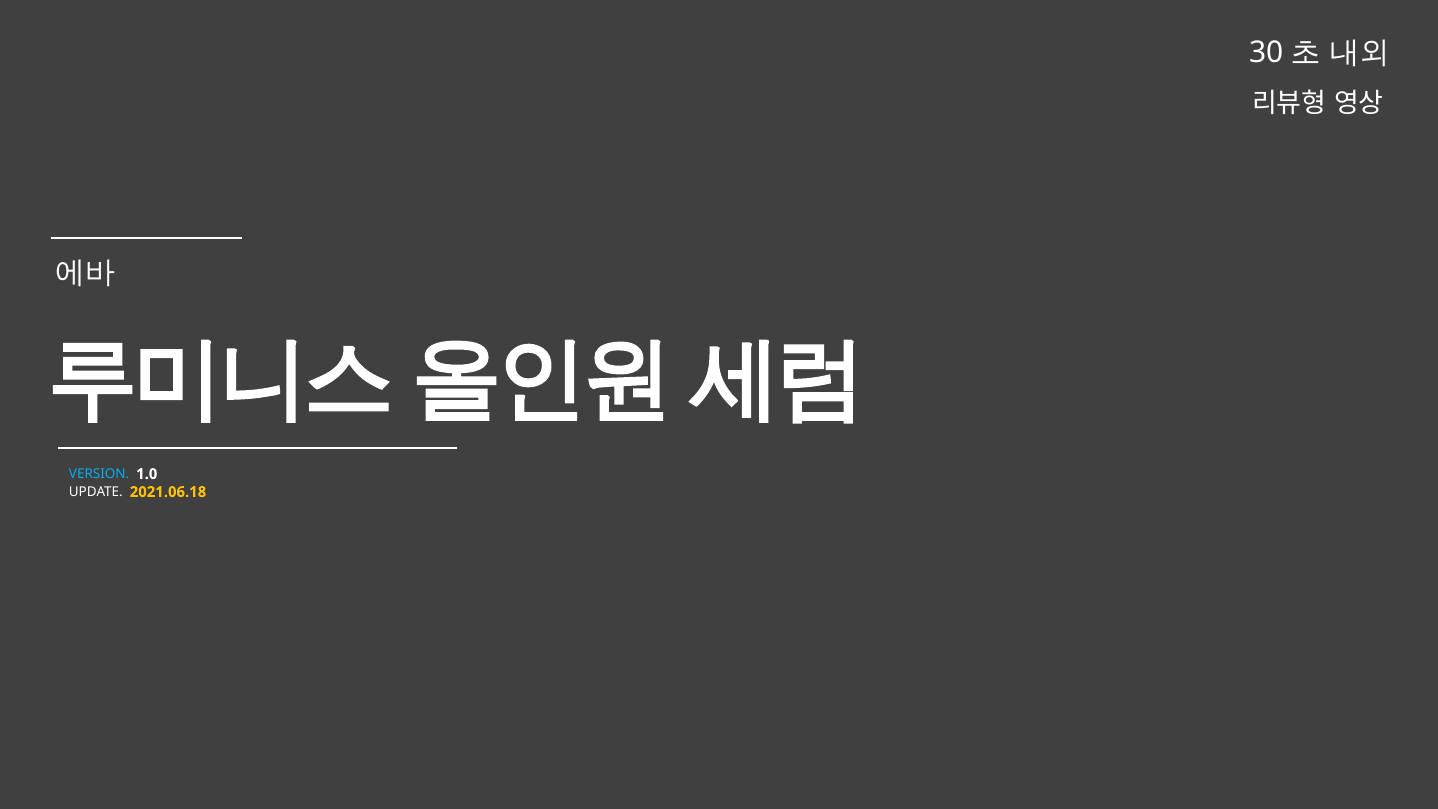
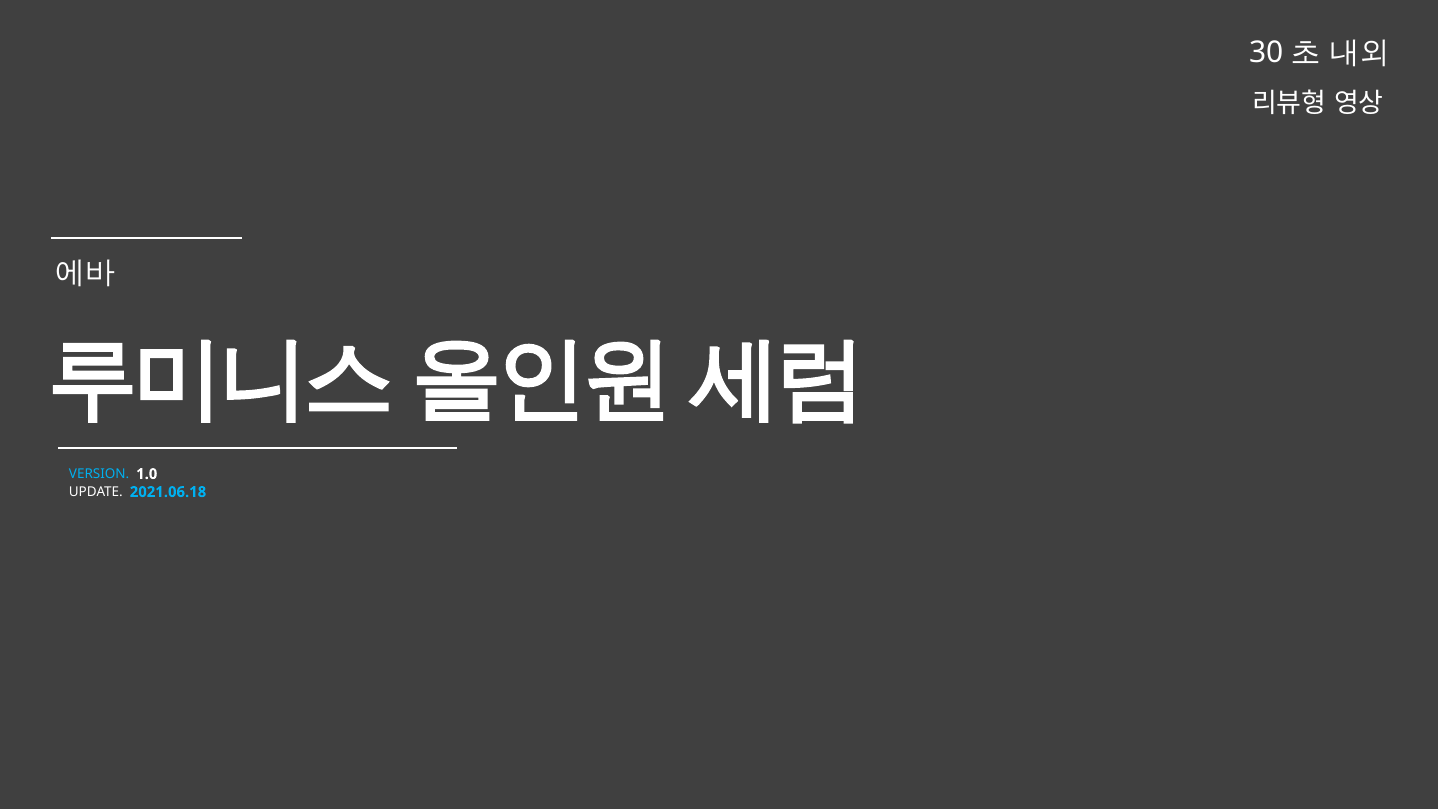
2021.06.18 colour: yellow -> light blue
